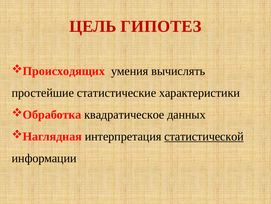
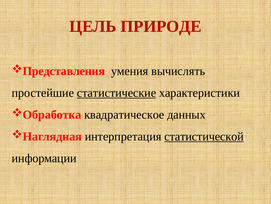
ГИПОТЕЗ: ГИПОТЕЗ -> ПРИРОДЕ
Происходящих: Происходящих -> Представления
статистические underline: none -> present
